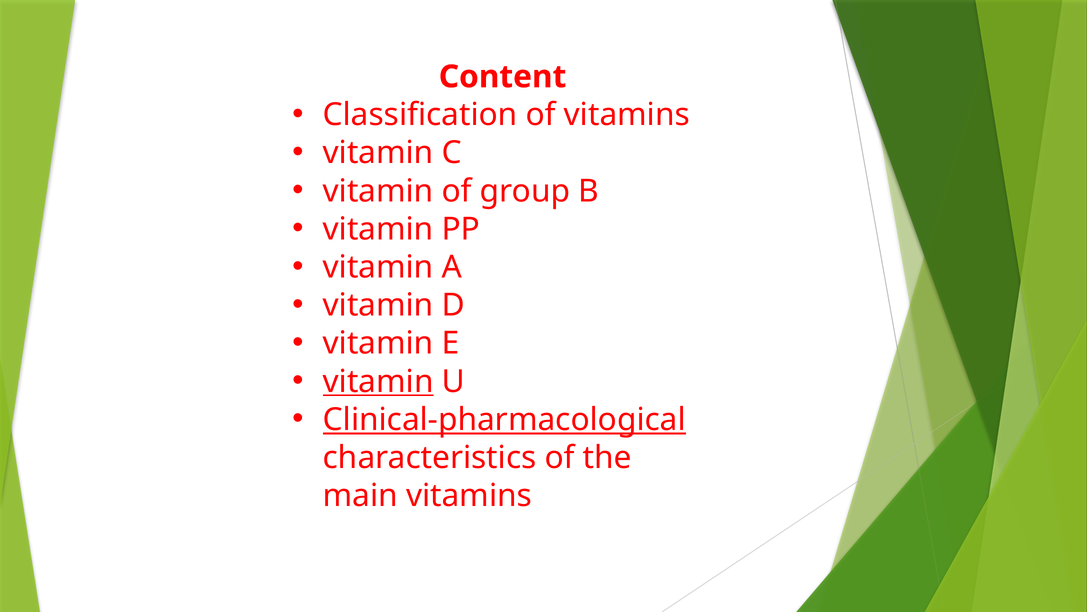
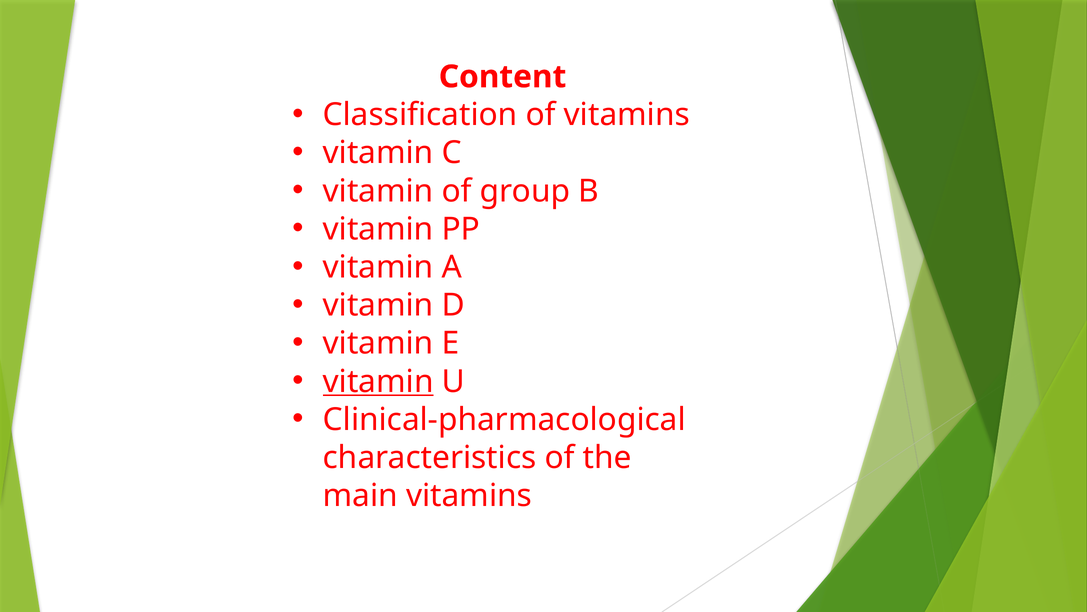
Clinical-pharmacological underline: present -> none
